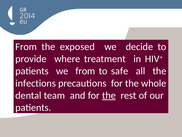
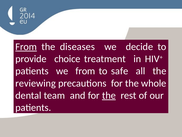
From at (26, 47) underline: none -> present
exposed: exposed -> diseases
where: where -> choice
infections: infections -> reviewing
